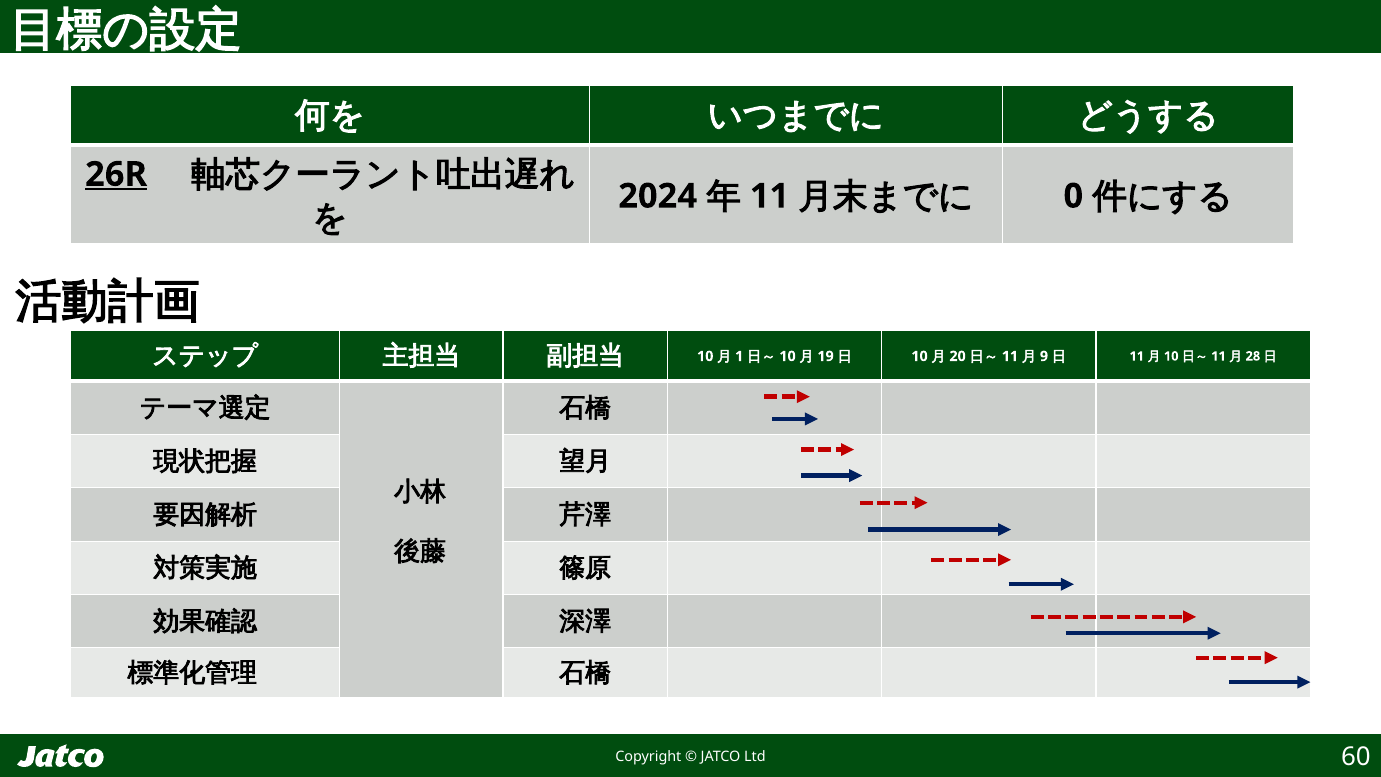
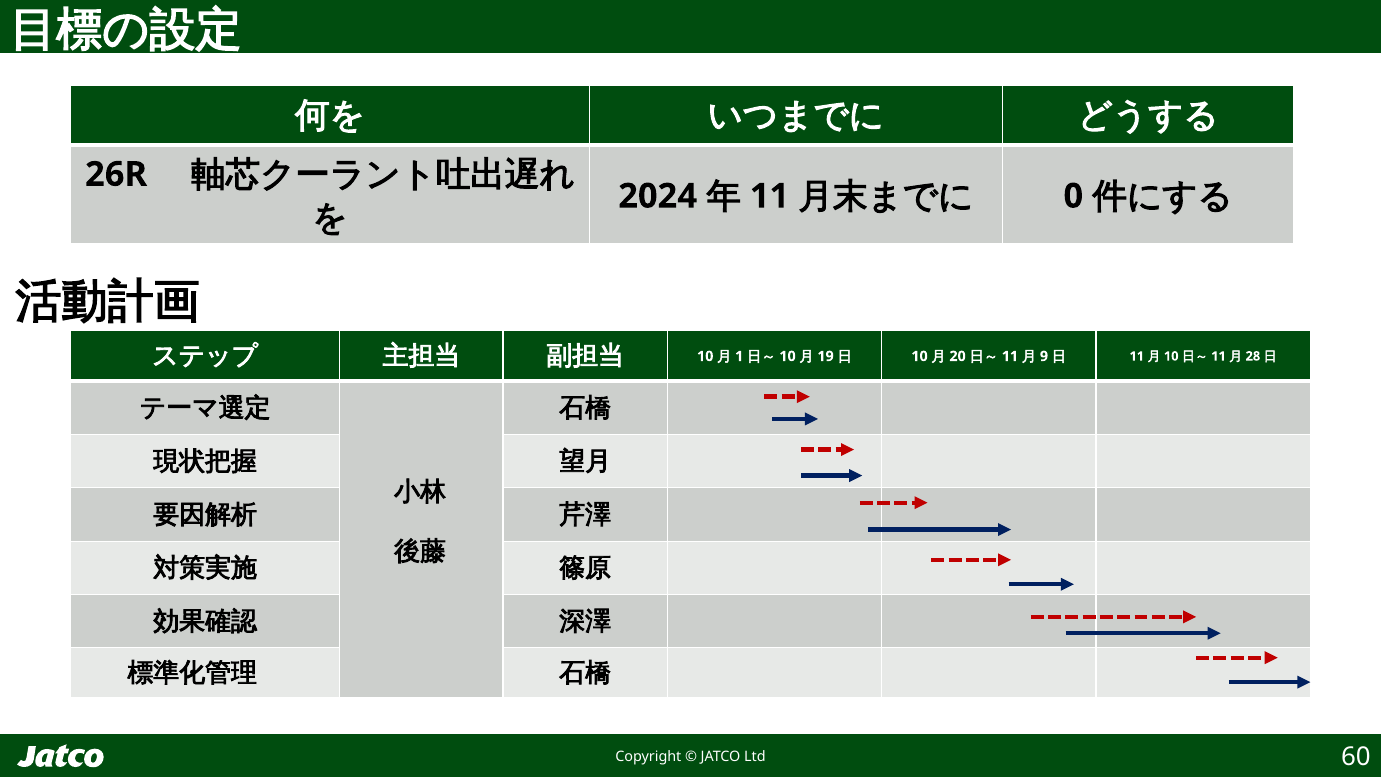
26R underline: present -> none
